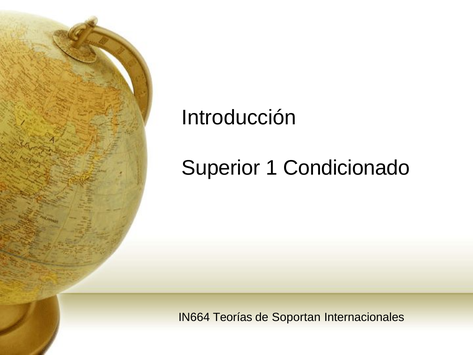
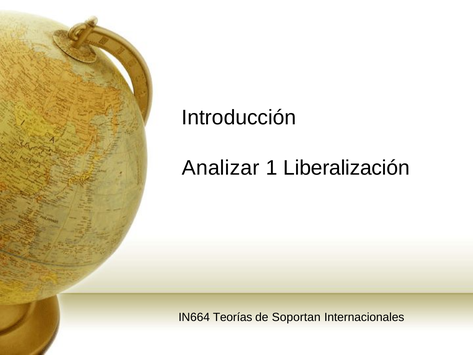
Superior: Superior -> Analizar
Condicionado: Condicionado -> Liberalización
